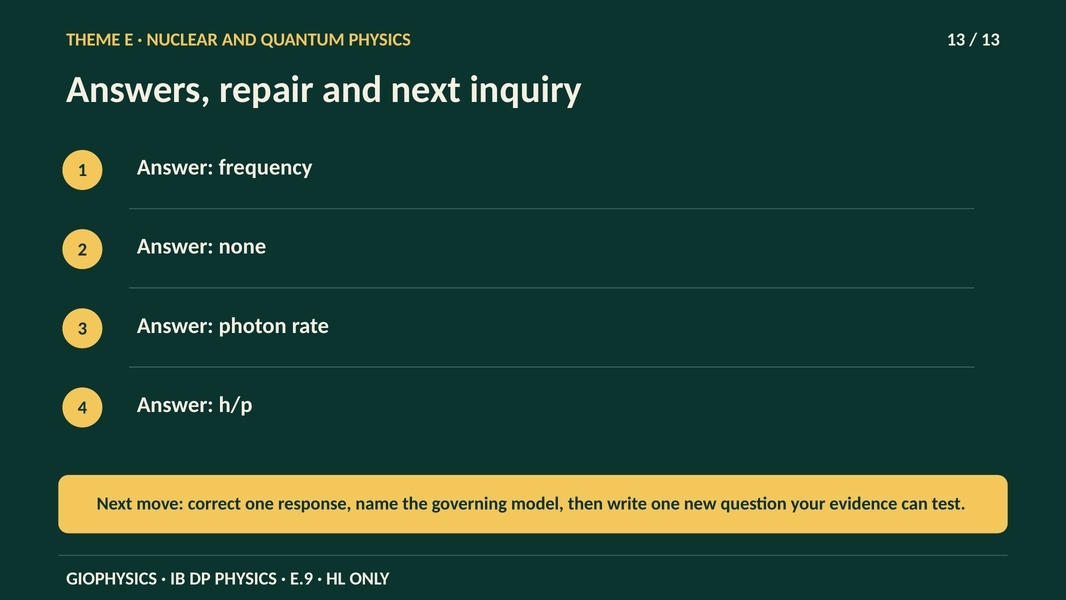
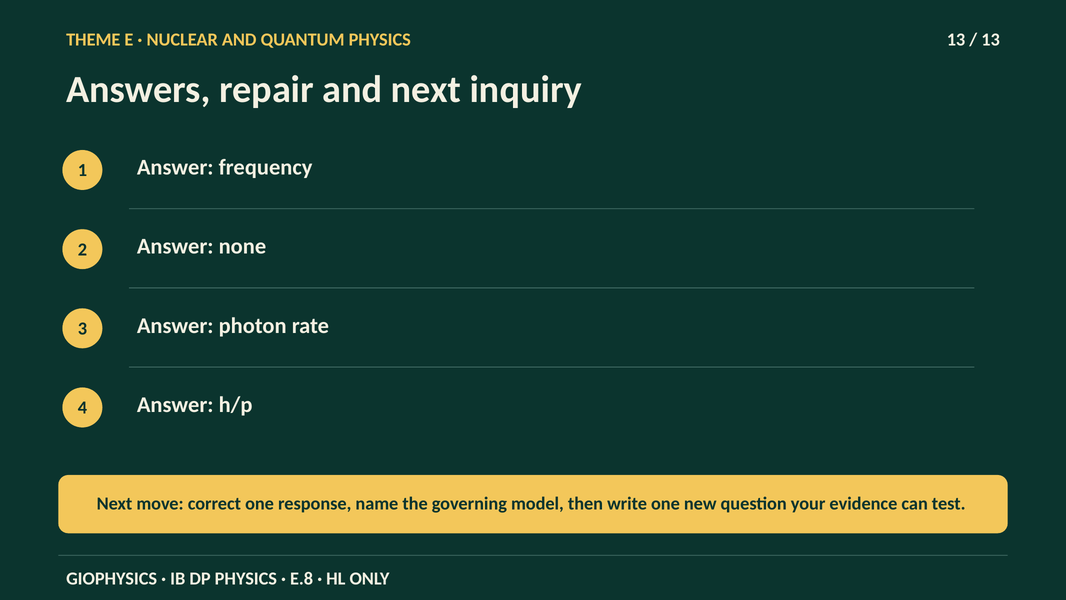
E.9: E.9 -> E.8
